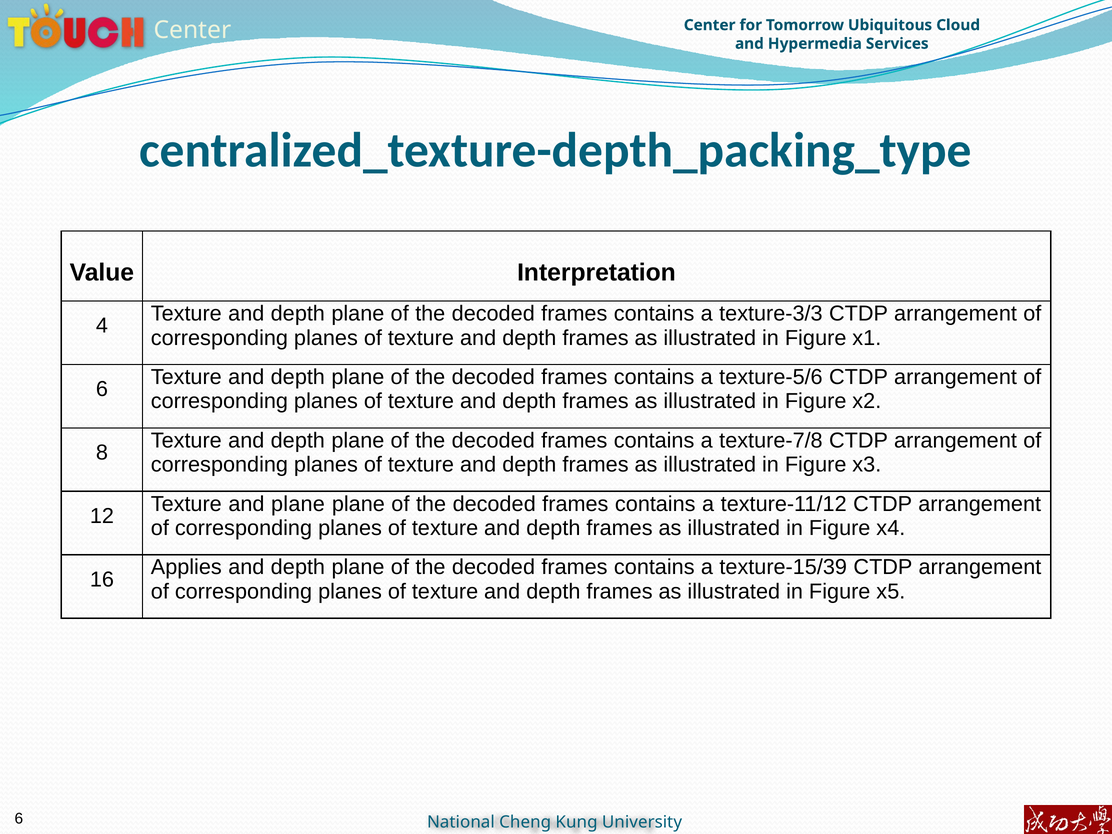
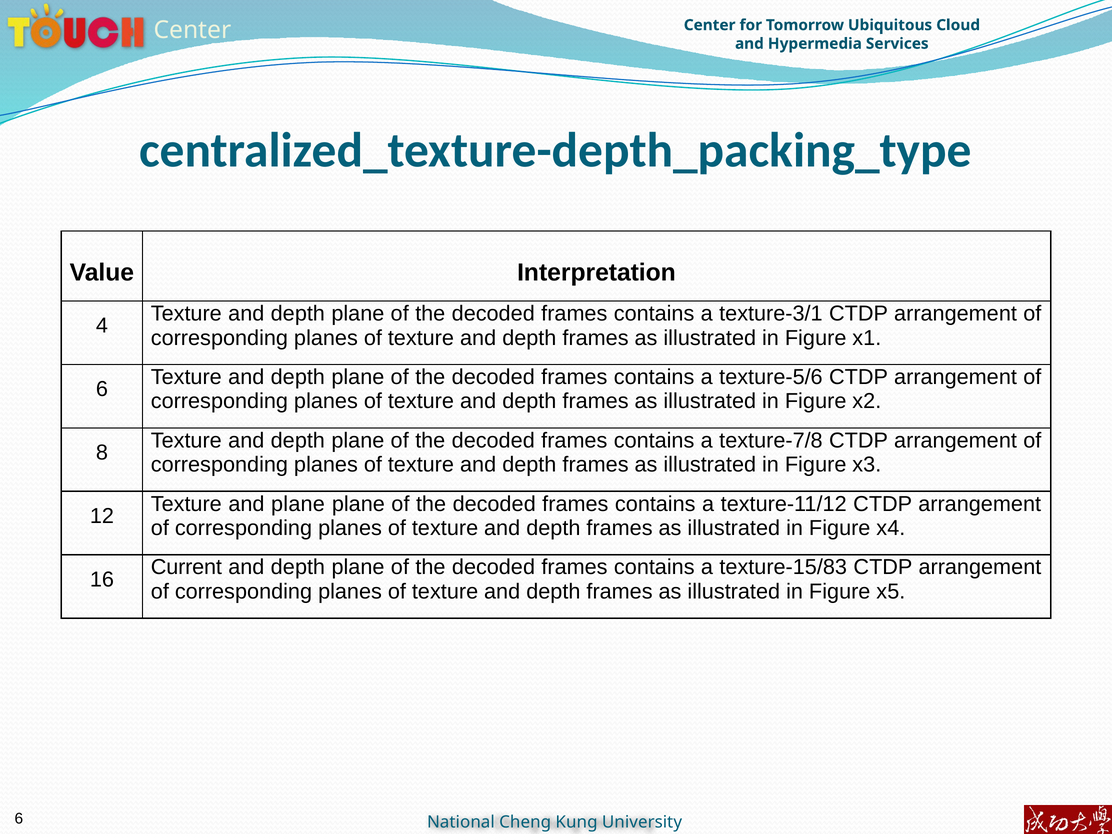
texture-3/3: texture-3/3 -> texture-3/1
Applies: Applies -> Current
texture-15/39: texture-15/39 -> texture-15/83
